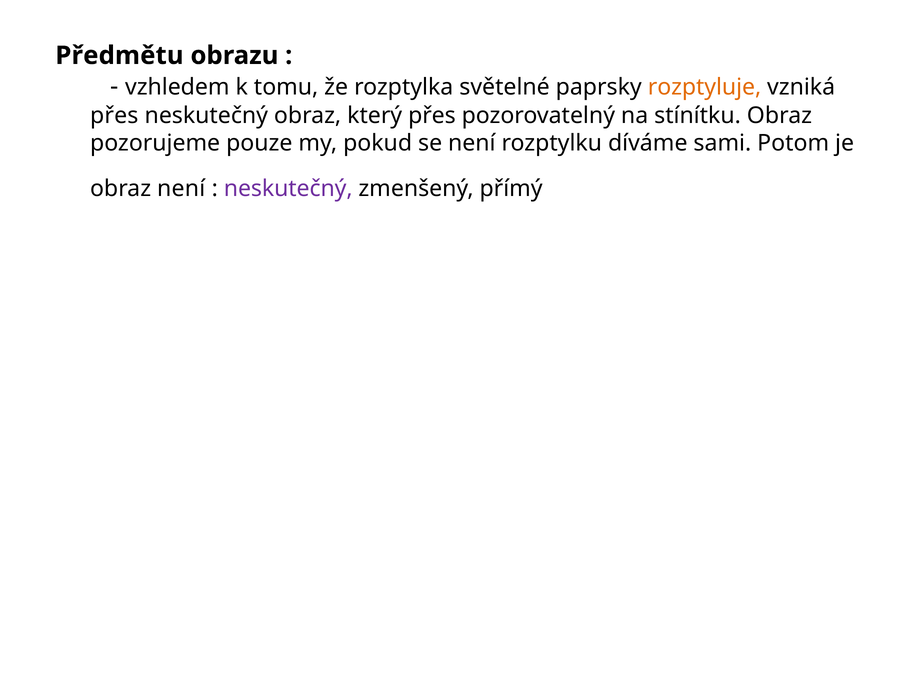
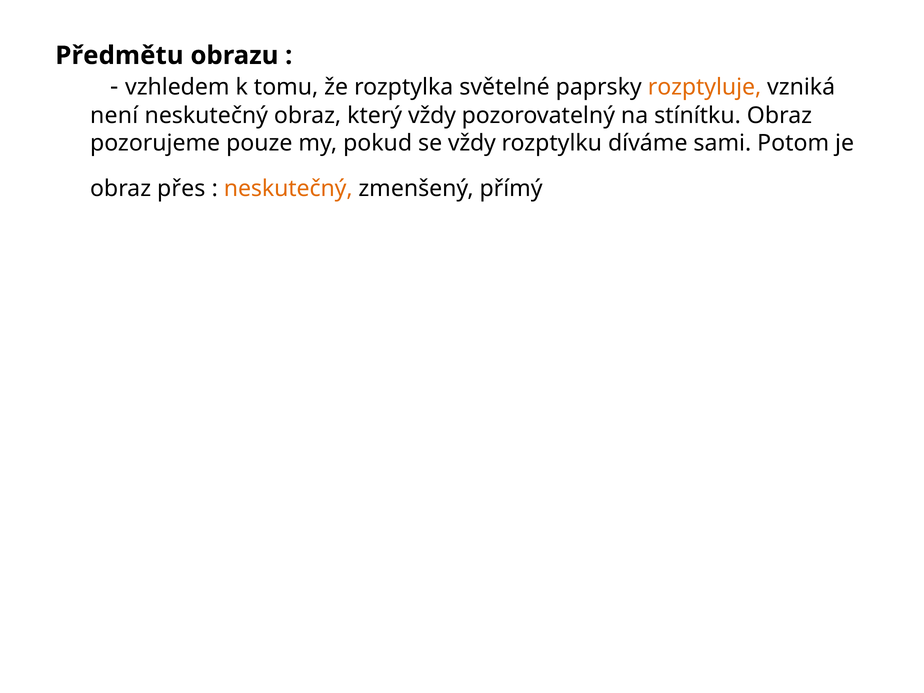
přes at (114, 115): přes -> není
který přes: přes -> vždy
se není: není -> vždy
obraz není: není -> přes
neskutečný at (288, 189) colour: purple -> orange
